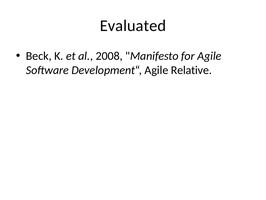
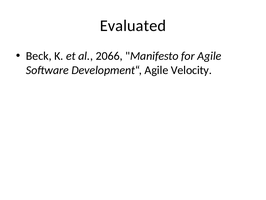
2008: 2008 -> 2066
Relative: Relative -> Velocity
